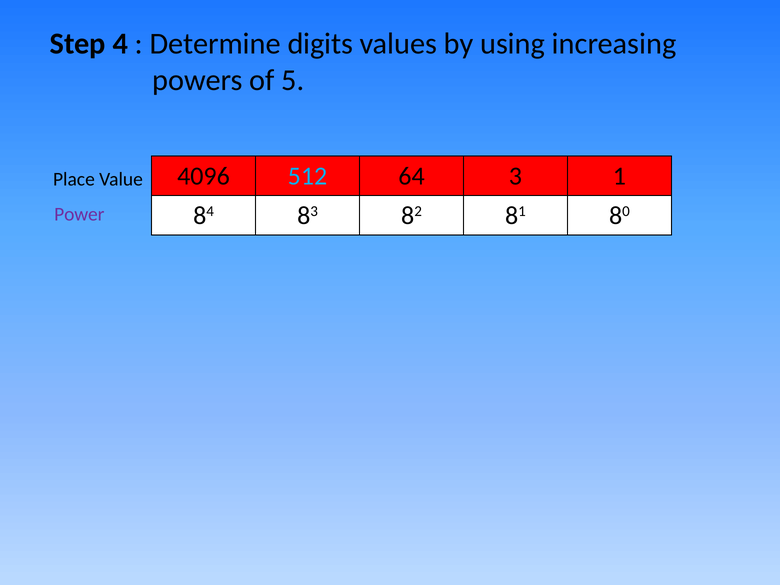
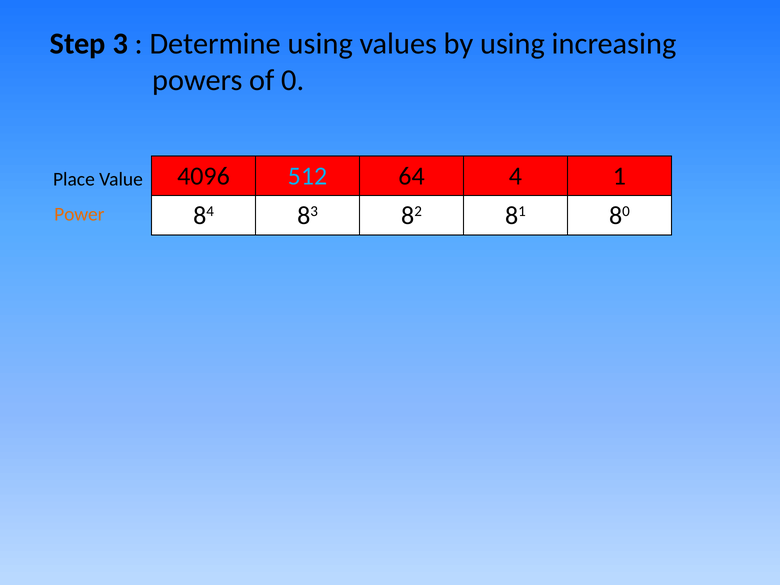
4: 4 -> 3
Determine digits: digits -> using
5: 5 -> 0
3: 3 -> 4
Power colour: purple -> orange
